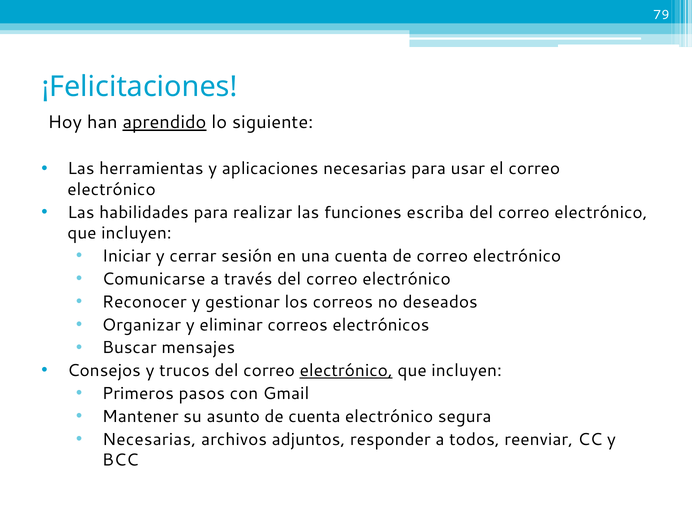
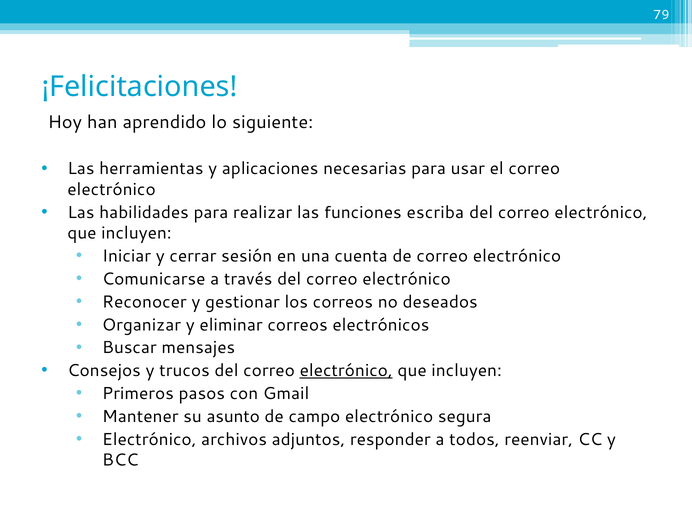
aprendido underline: present -> none
de cuenta: cuenta -> campo
Necesarias at (149, 439): Necesarias -> Electrónico
